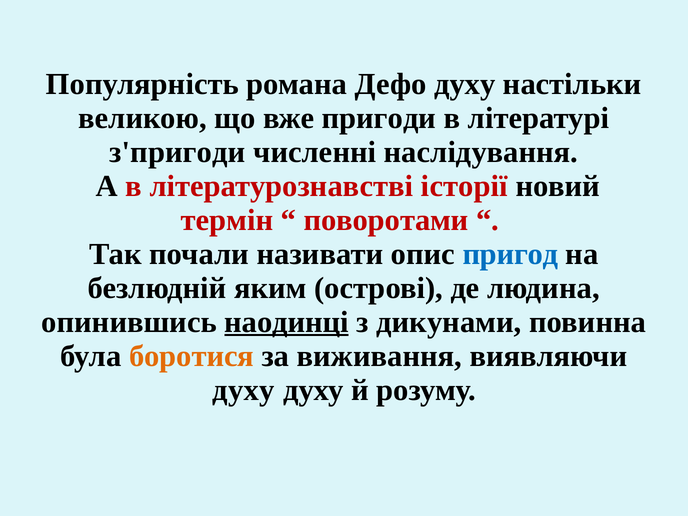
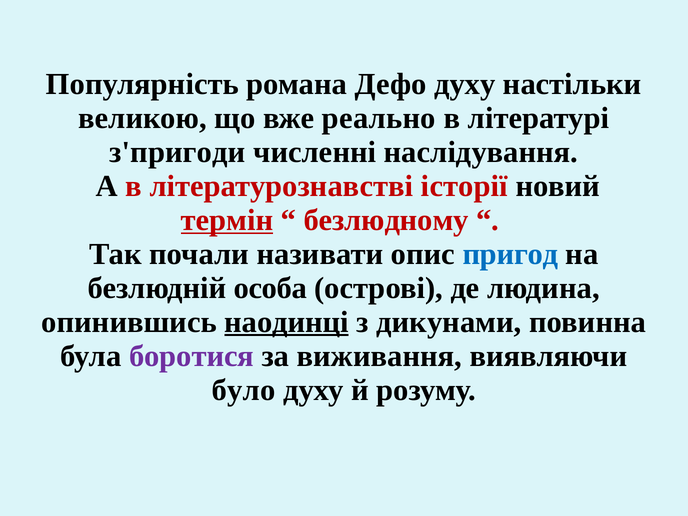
пригоди: пригоди -> реально
термін underline: none -> present
поворотами: поворотами -> безлюдному
яким: яким -> особа
боротися colour: orange -> purple
духу at (244, 390): духу -> було
